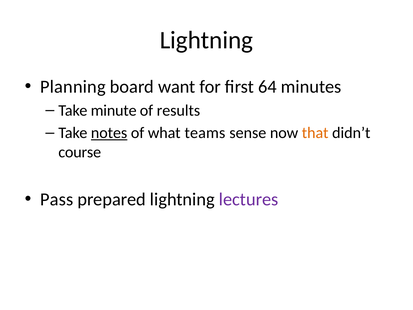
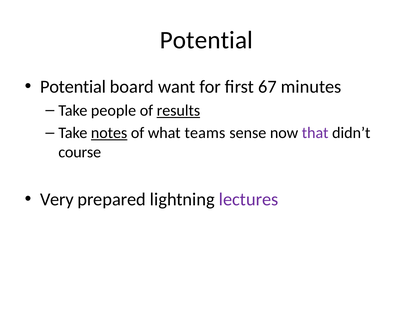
Lightning at (206, 40): Lightning -> Potential
Planning at (73, 87): Planning -> Potential
64: 64 -> 67
minute: minute -> people
results underline: none -> present
that colour: orange -> purple
Pass: Pass -> Very
